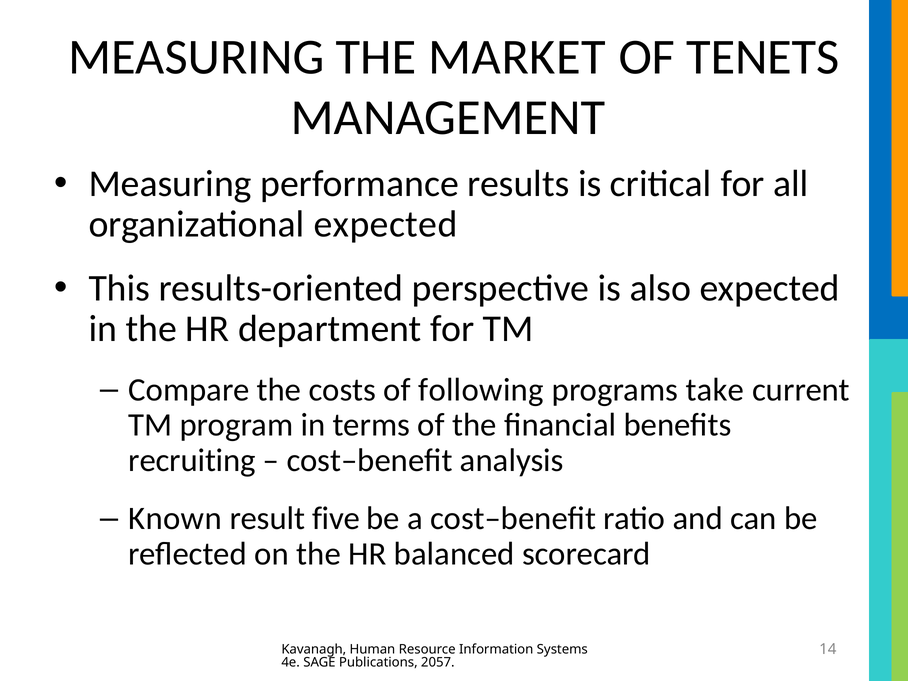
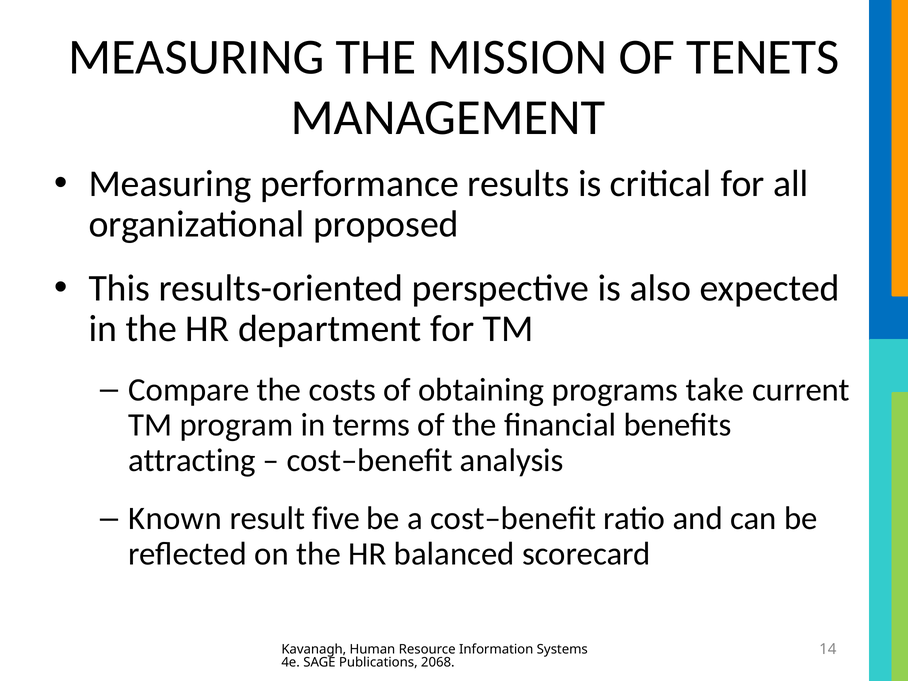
MARKET: MARKET -> MISSION
organizational expected: expected -> proposed
following: following -> obtaining
recruiting: recruiting -> attracting
2057: 2057 -> 2068
